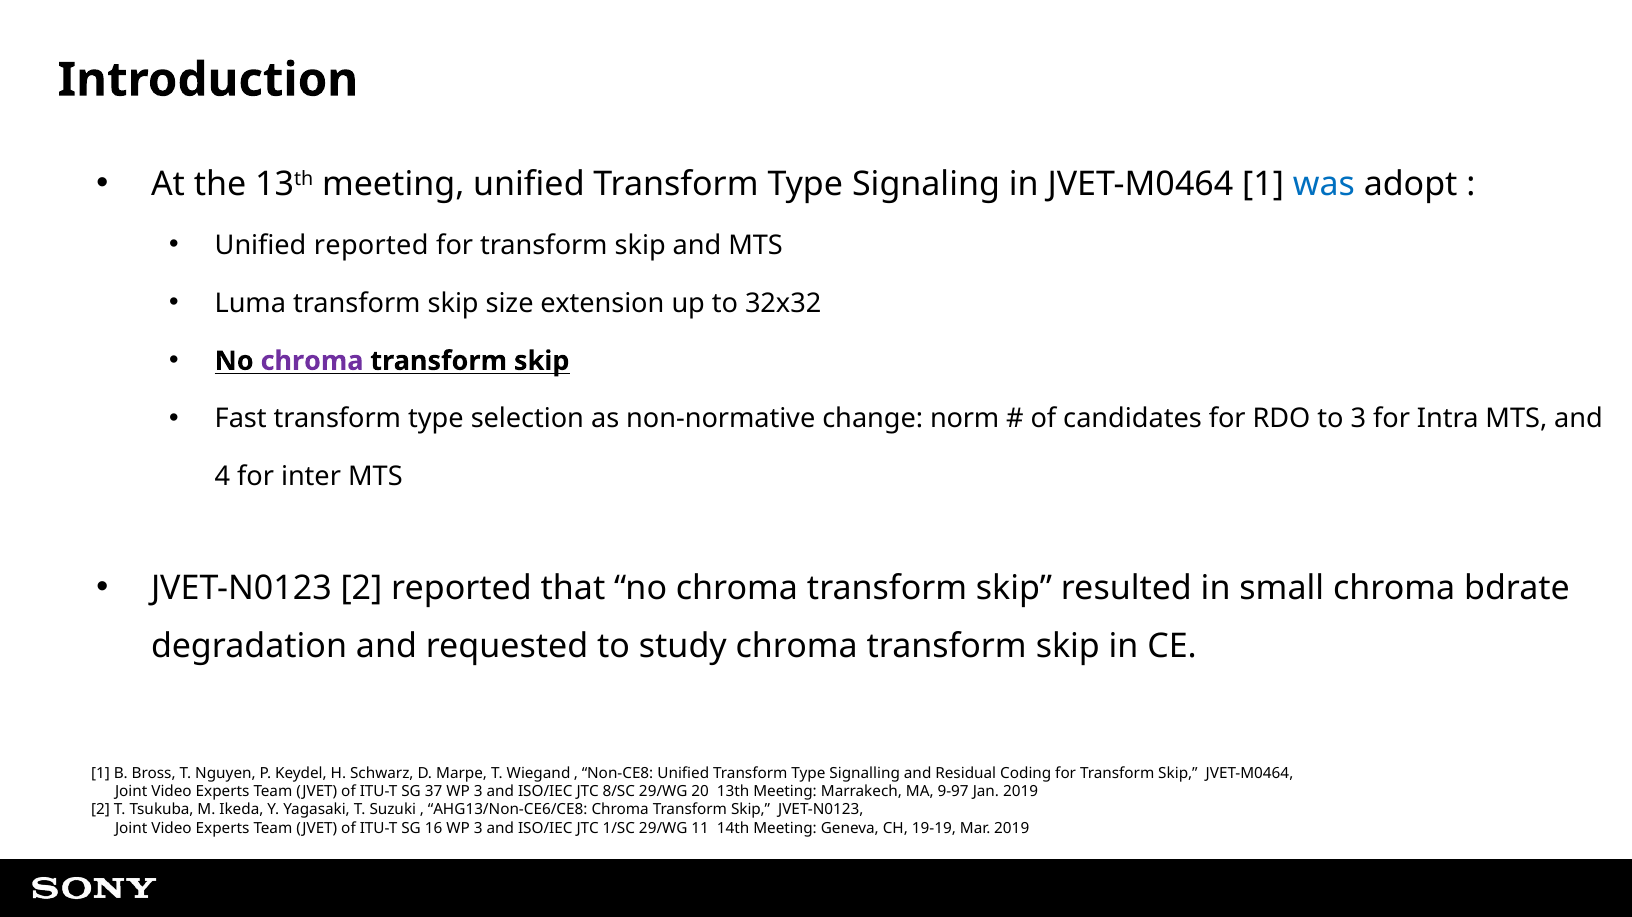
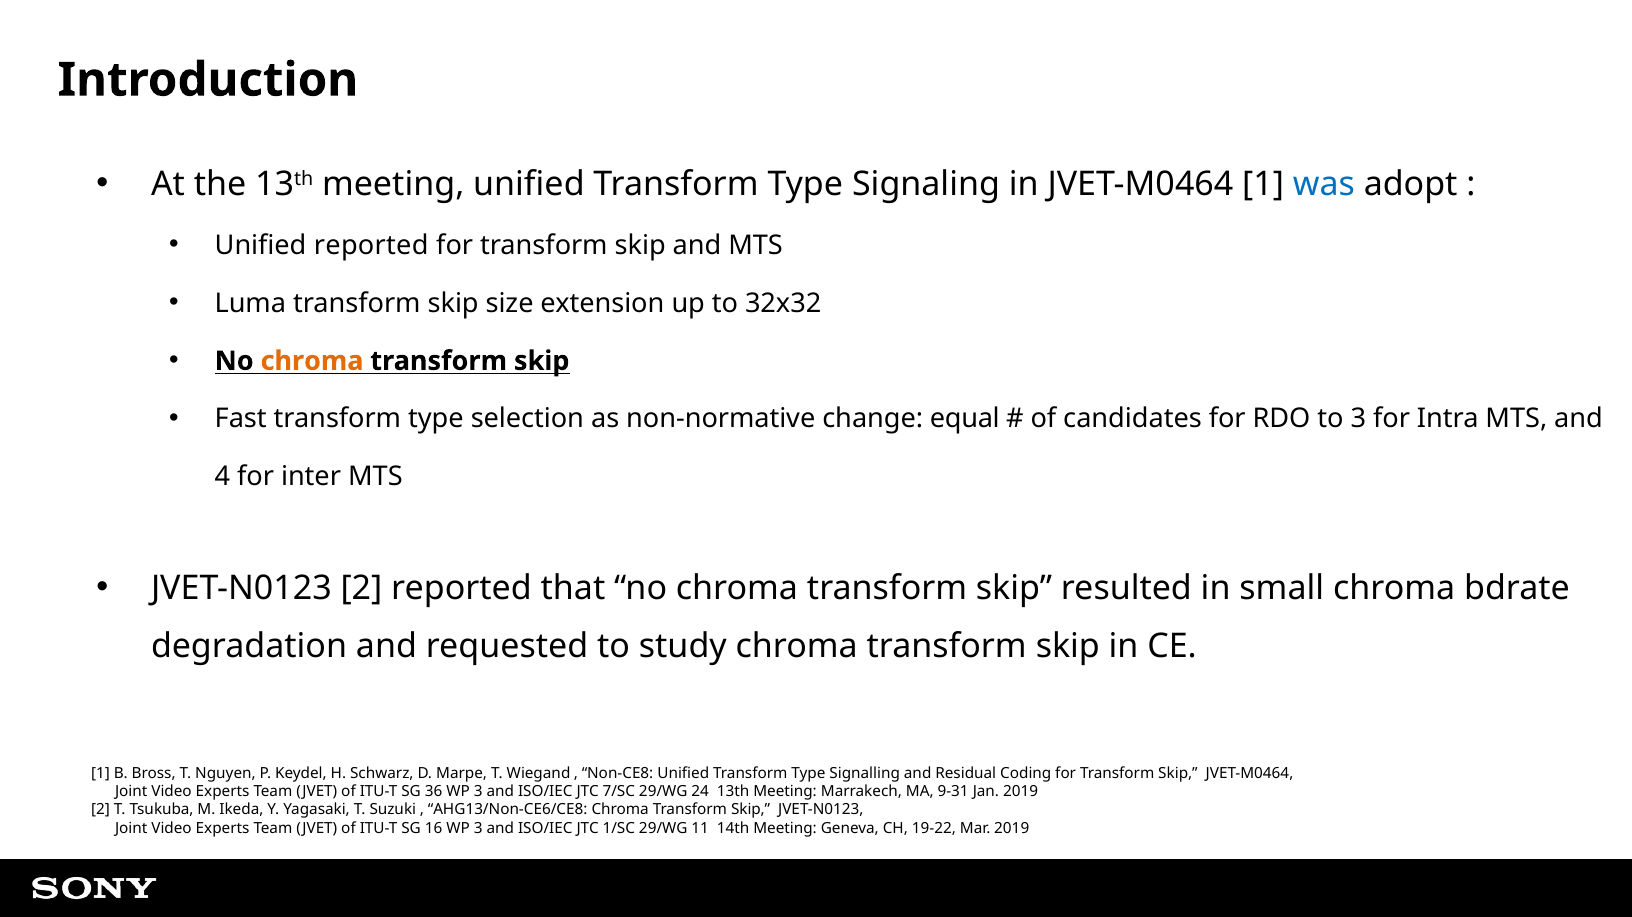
chroma at (312, 361) colour: purple -> orange
norm: norm -> equal
37: 37 -> 36
8/SC: 8/SC -> 7/SC
20: 20 -> 24
9-97: 9-97 -> 9-31
19-19: 19-19 -> 19-22
